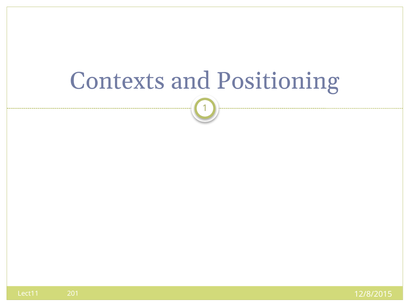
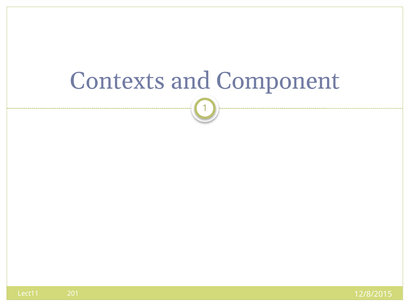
Positioning: Positioning -> Component
